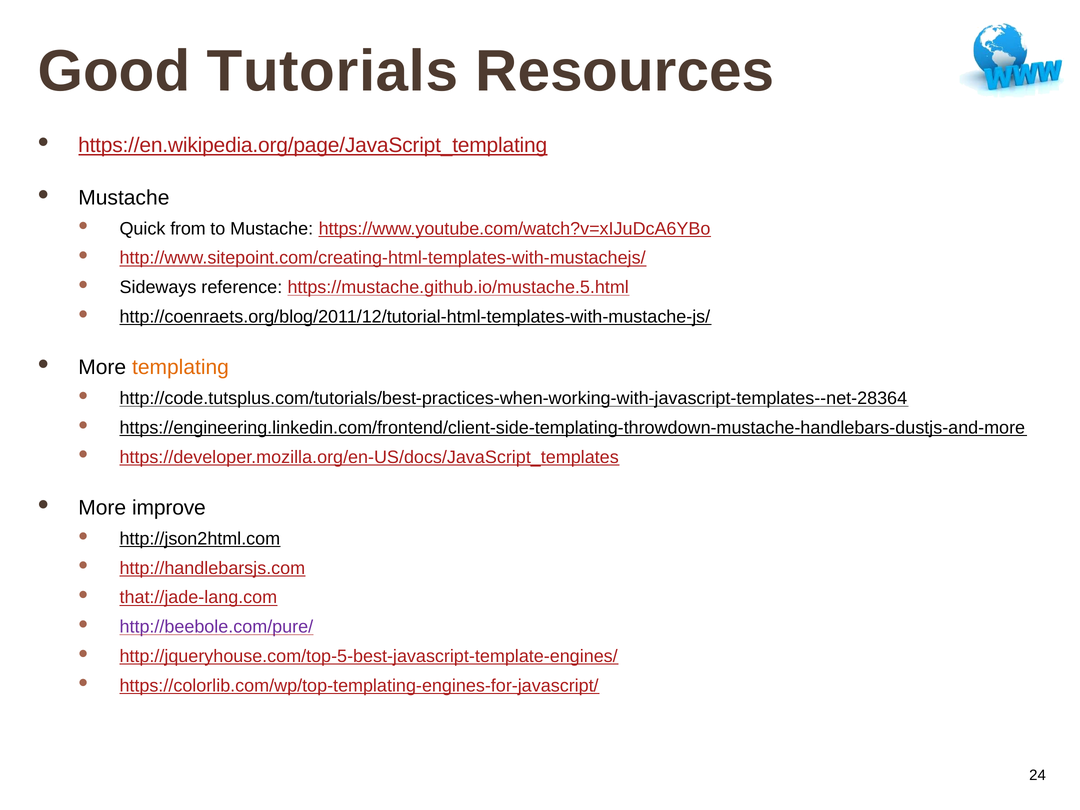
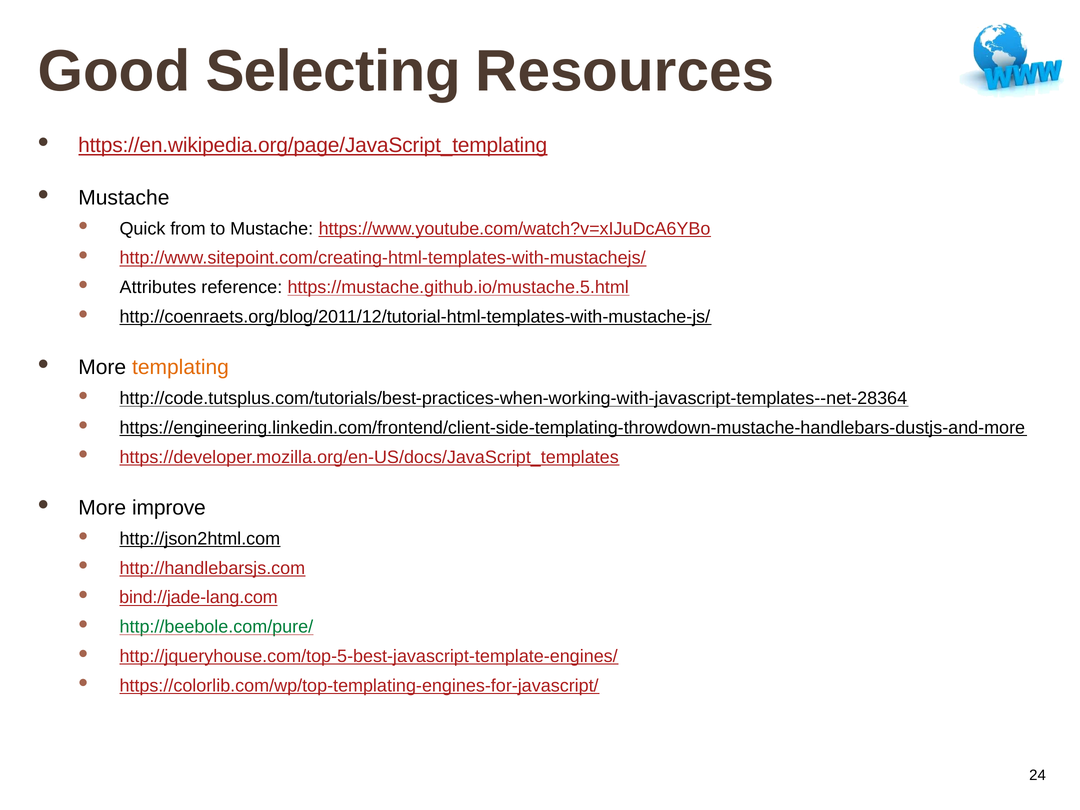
Tutorials: Tutorials -> Selecting
Sideways: Sideways -> Attributes
that://jade-lang.com: that://jade-lang.com -> bind://jade-lang.com
http://beebole.com/pure/ colour: purple -> green
